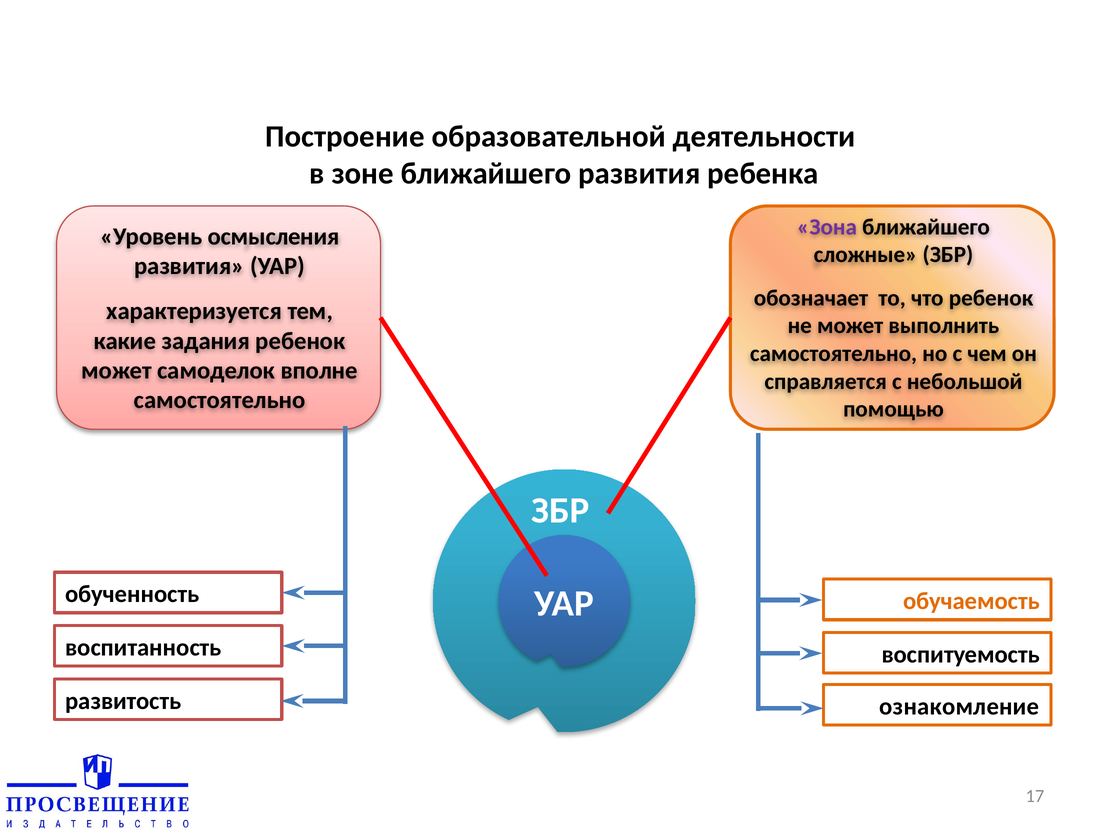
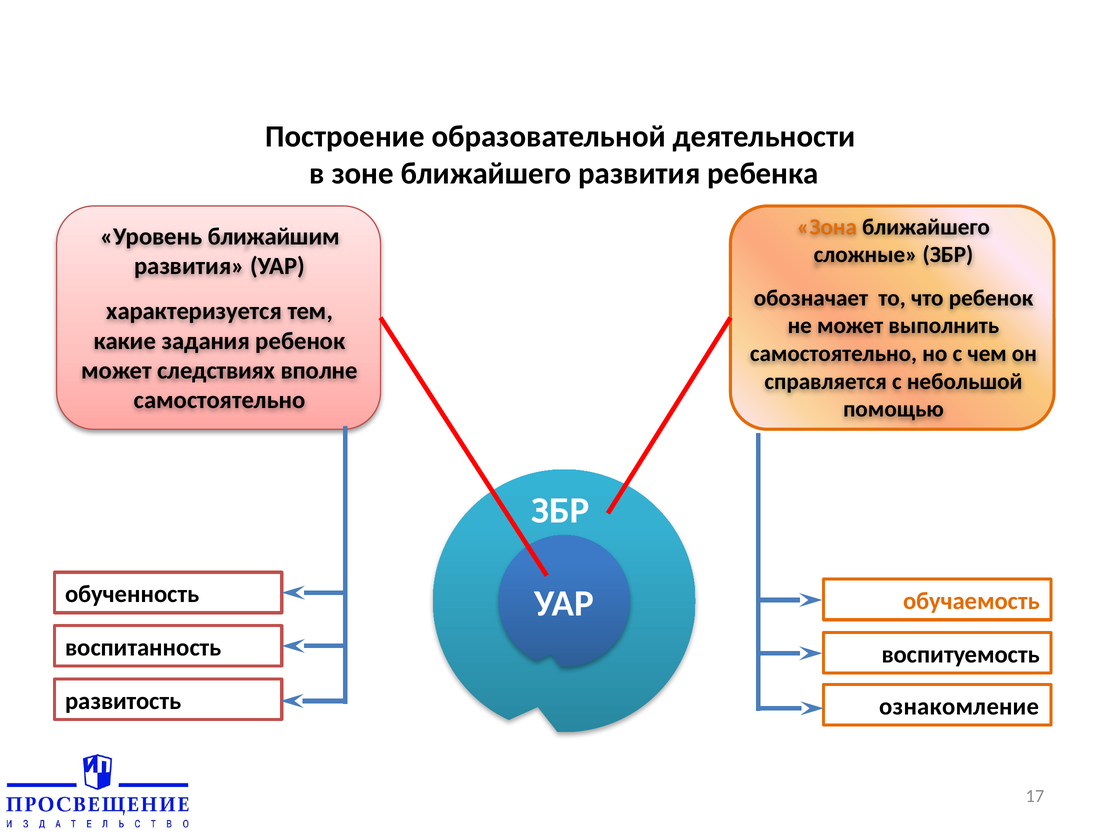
Зона colour: purple -> orange
осмысления: осмысления -> ближайшим
самоделок: самоделок -> следствиях
